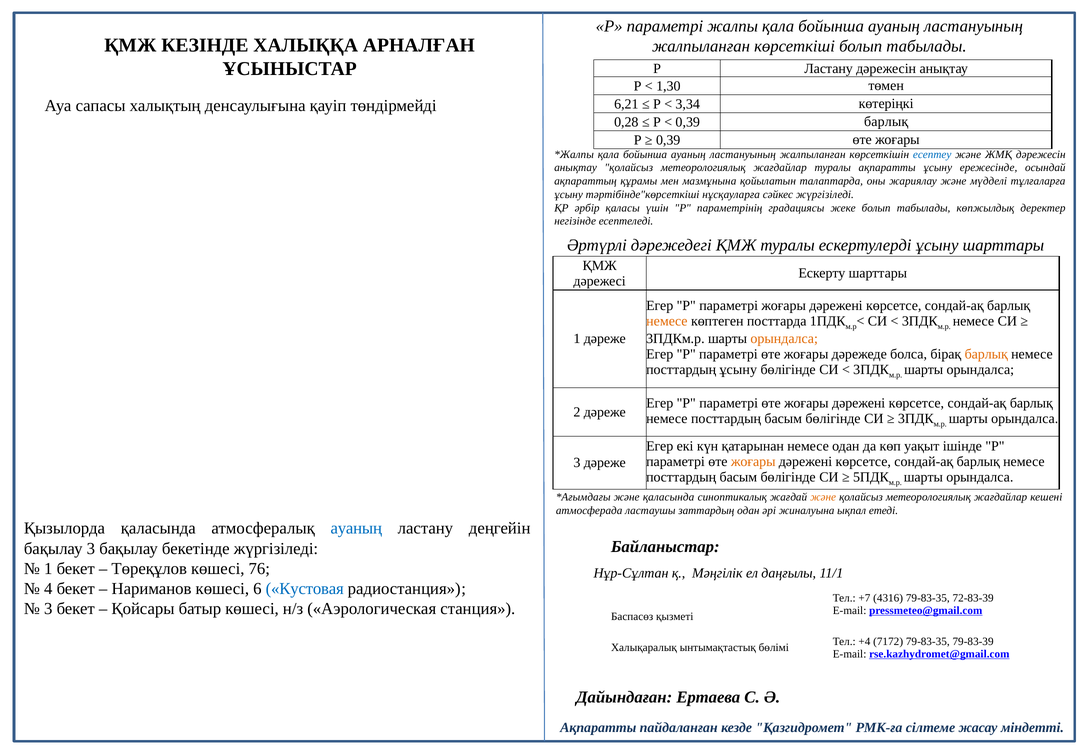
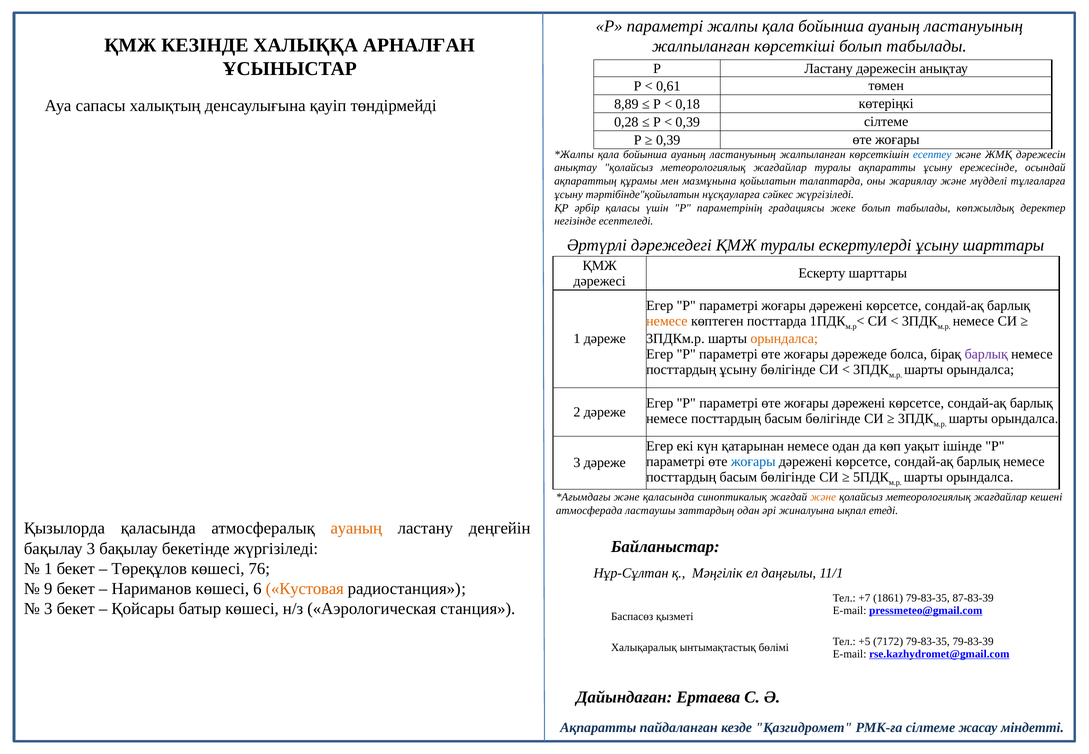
1,30: 1,30 -> 0,61
6,21: 6,21 -> 8,89
3,34: 3,34 -> 0,18
0,39 барлық: барлық -> сілтеме
тәртібінде"көрсеткіші: тәртібінде"көрсеткіші -> тәртібінде"қойылатын
барлық at (986, 354) colour: orange -> purple
жоғары at (753, 462) colour: orange -> blue
ауаның at (356, 528) colour: blue -> orange
4: 4 -> 9
Кустовая colour: blue -> orange
4316: 4316 -> 1861
72-83-39: 72-83-39 -> 87-83-39
+4: +4 -> +5
